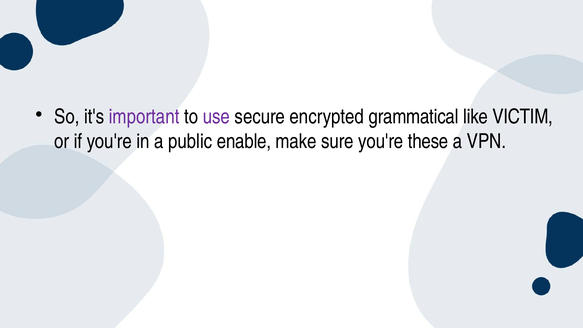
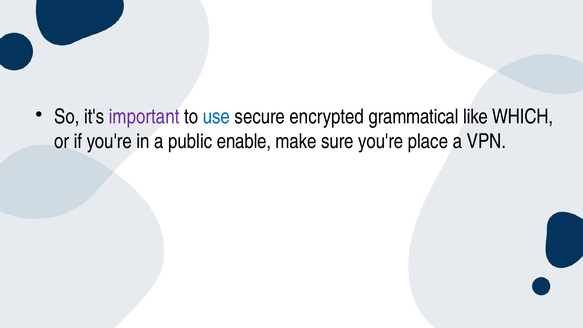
use colour: purple -> blue
VICTIM: VICTIM -> WHICH
these: these -> place
